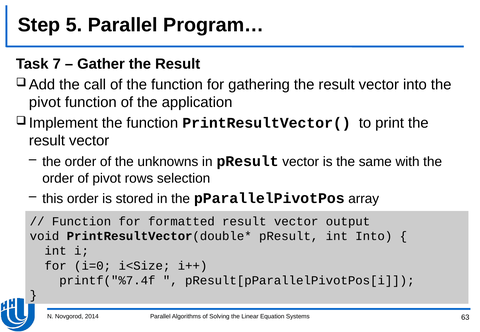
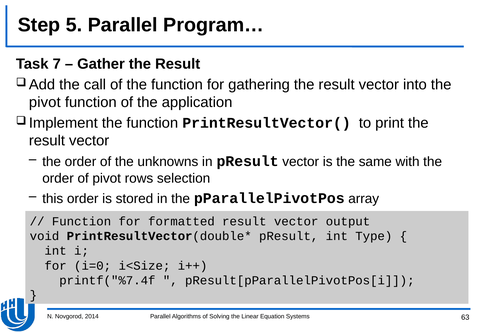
int Into: Into -> Type
